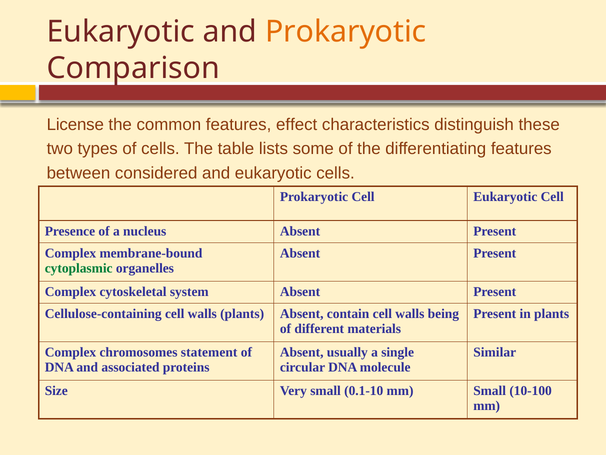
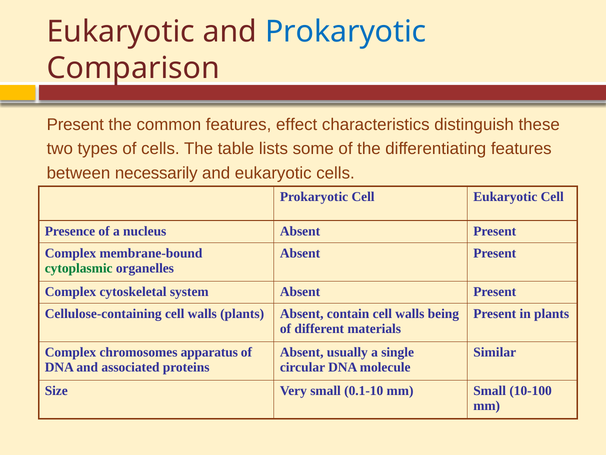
Prokaryotic at (346, 32) colour: orange -> blue
License at (75, 124): License -> Present
considered: considered -> necessarily
statement: statement -> apparatus
